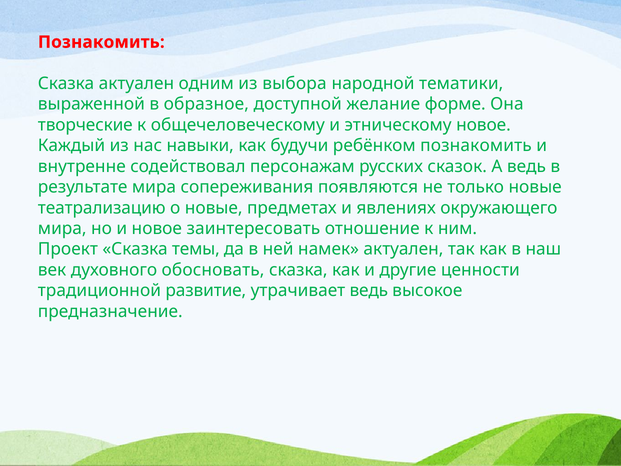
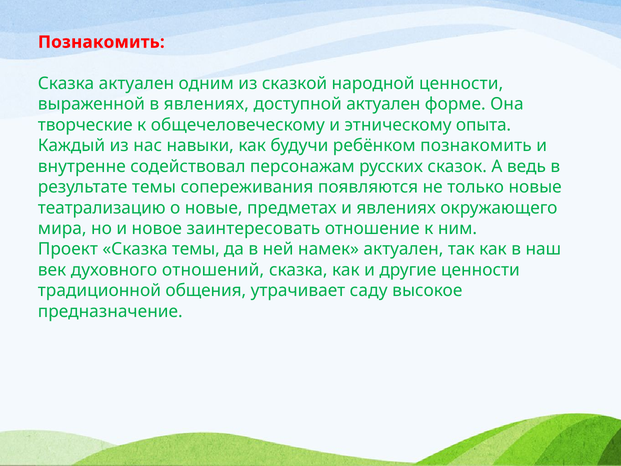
выбора: выбора -> сказкой
народной тематики: тематики -> ценности
в образное: образное -> явлениях
доступной желание: желание -> актуален
этническому новое: новое -> опыта
результате мира: мира -> темы
обосновать: обосновать -> отношений
развитие: развитие -> общения
утрачивает ведь: ведь -> саду
